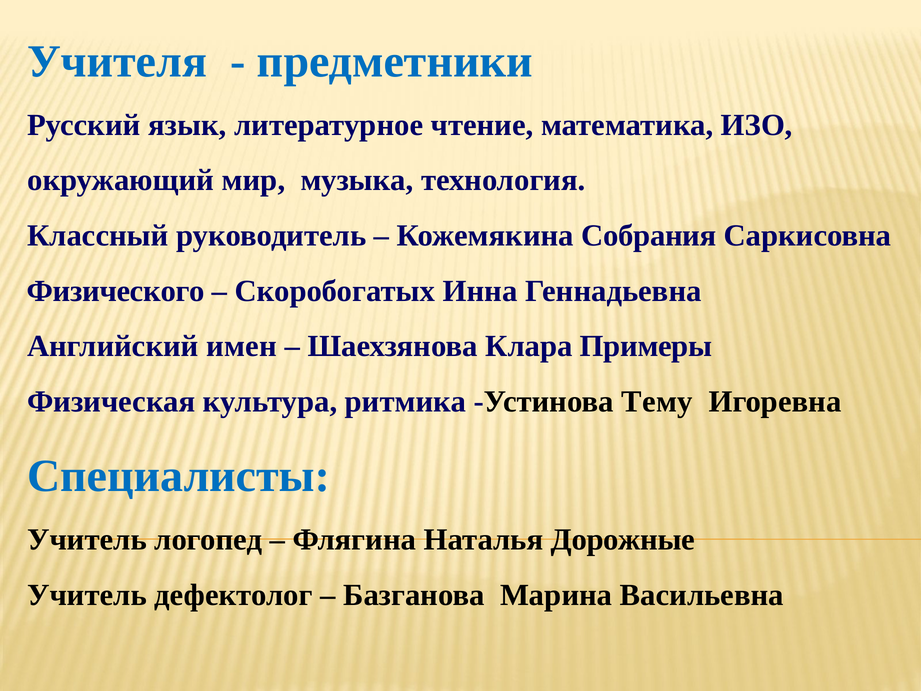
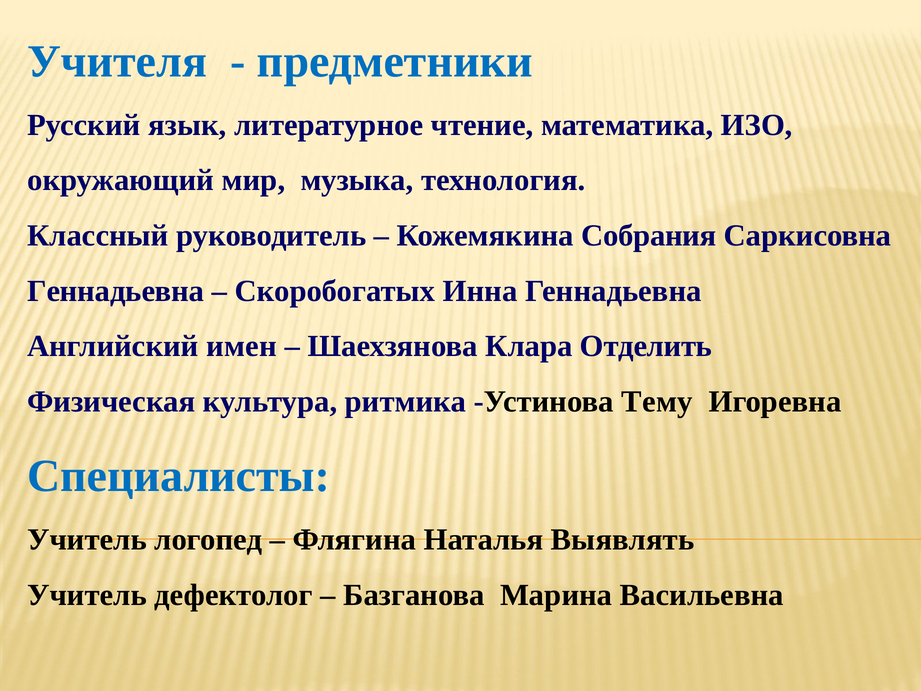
Физического at (116, 291): Физического -> Геннадьевна
Примеры: Примеры -> Отделить
Дорожные: Дорожные -> Выявлять
